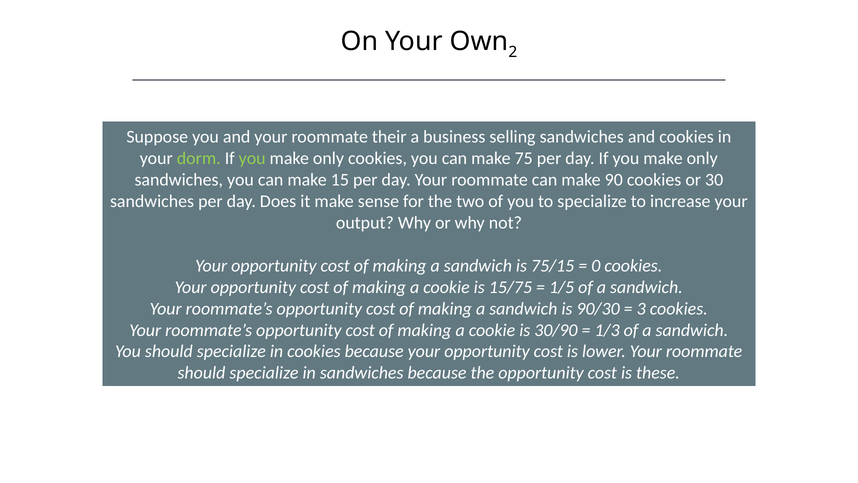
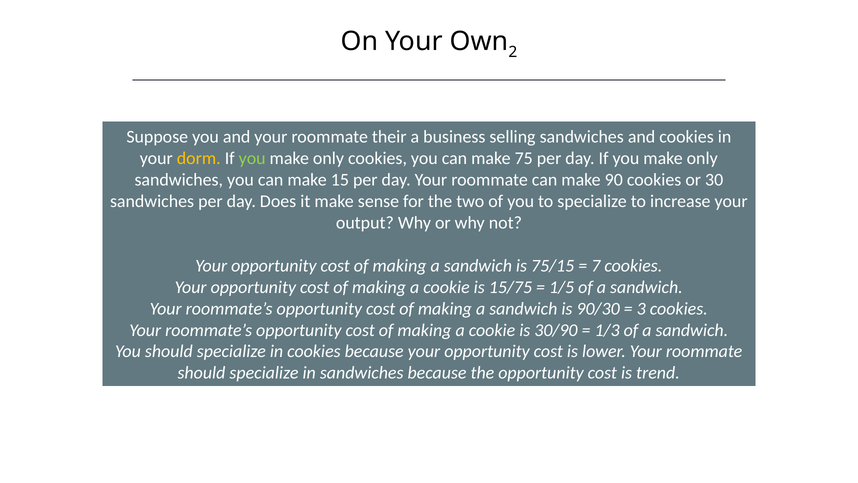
dorm colour: light green -> yellow
0: 0 -> 7
these: these -> trend
